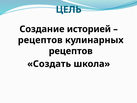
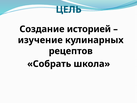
рецептов at (40, 40): рецептов -> изучение
Создать: Создать -> Собрать
